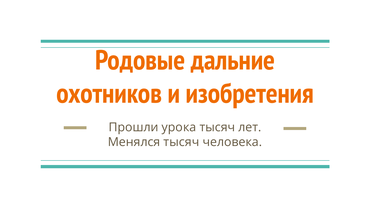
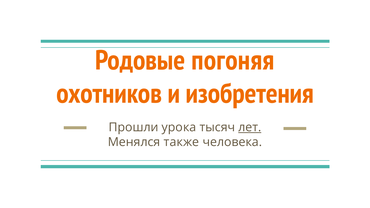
дальние: дальние -> погоняя
лет underline: none -> present
Менялся тысяч: тысяч -> также
